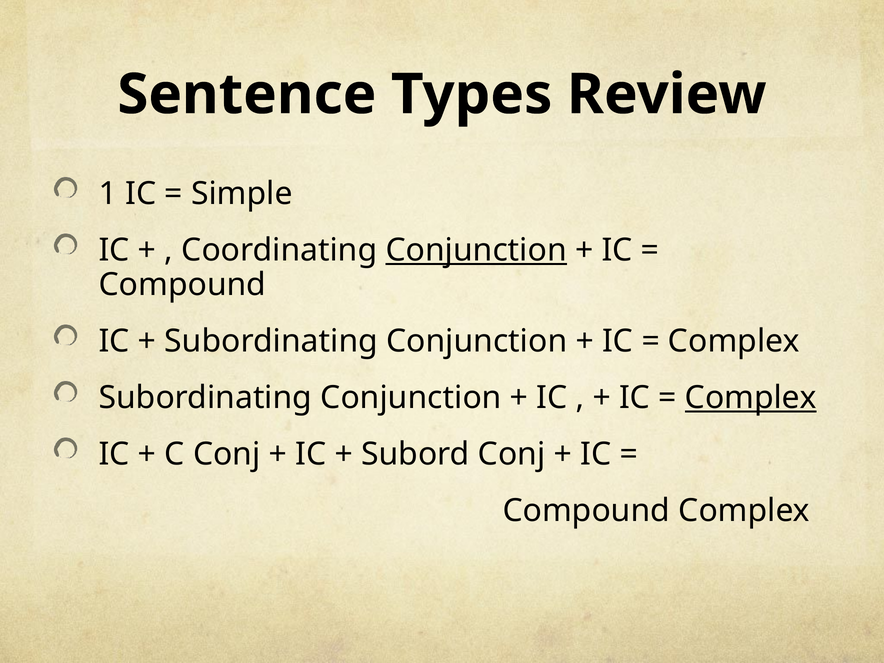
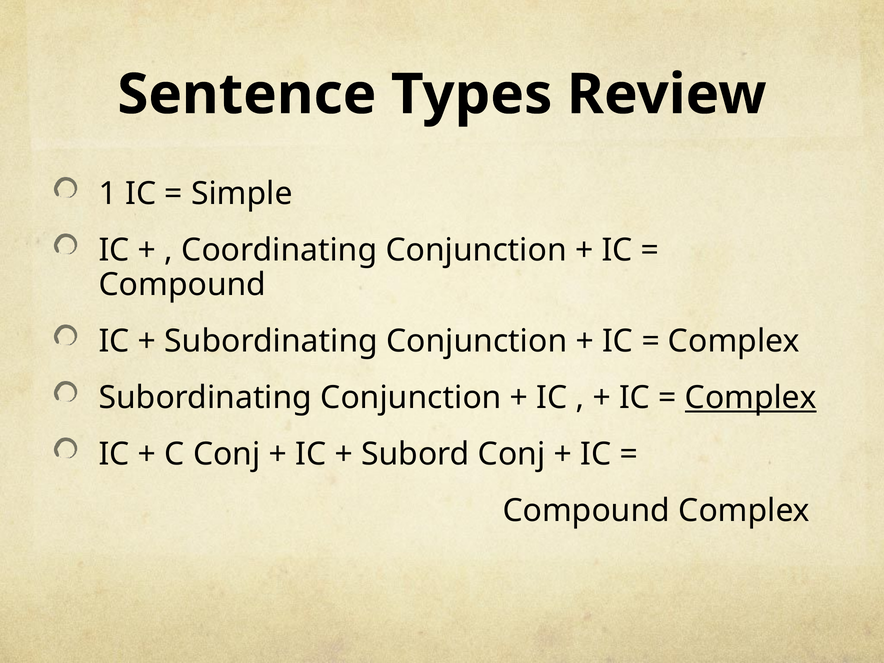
Conjunction at (476, 250) underline: present -> none
